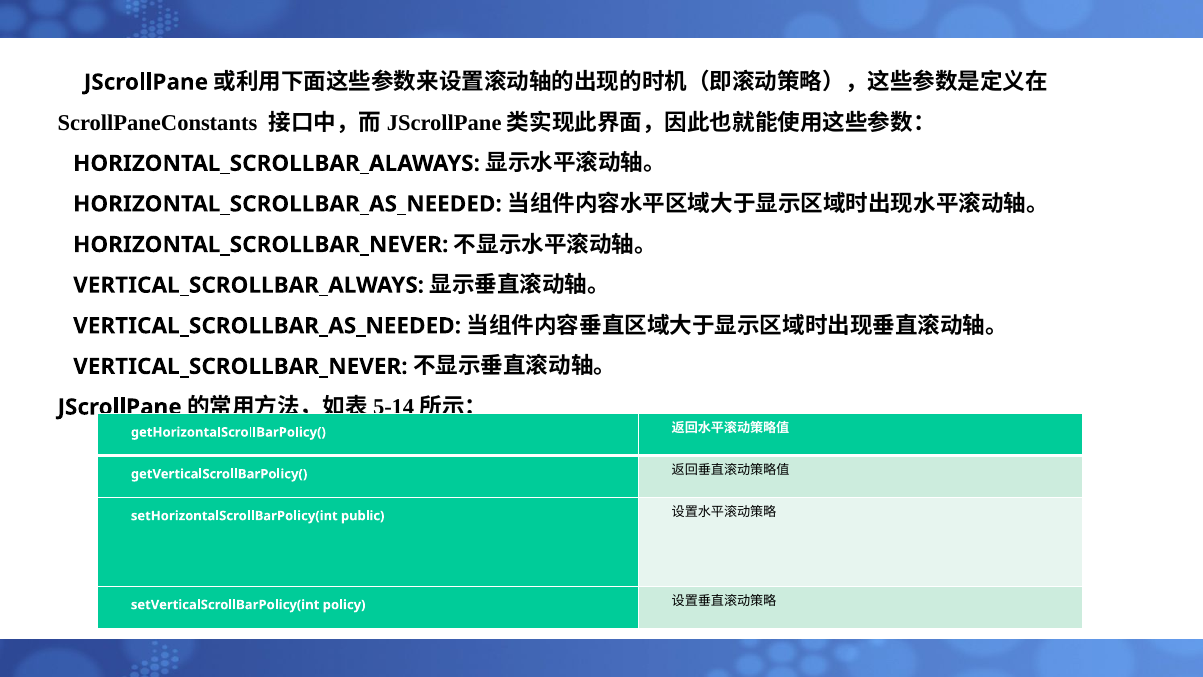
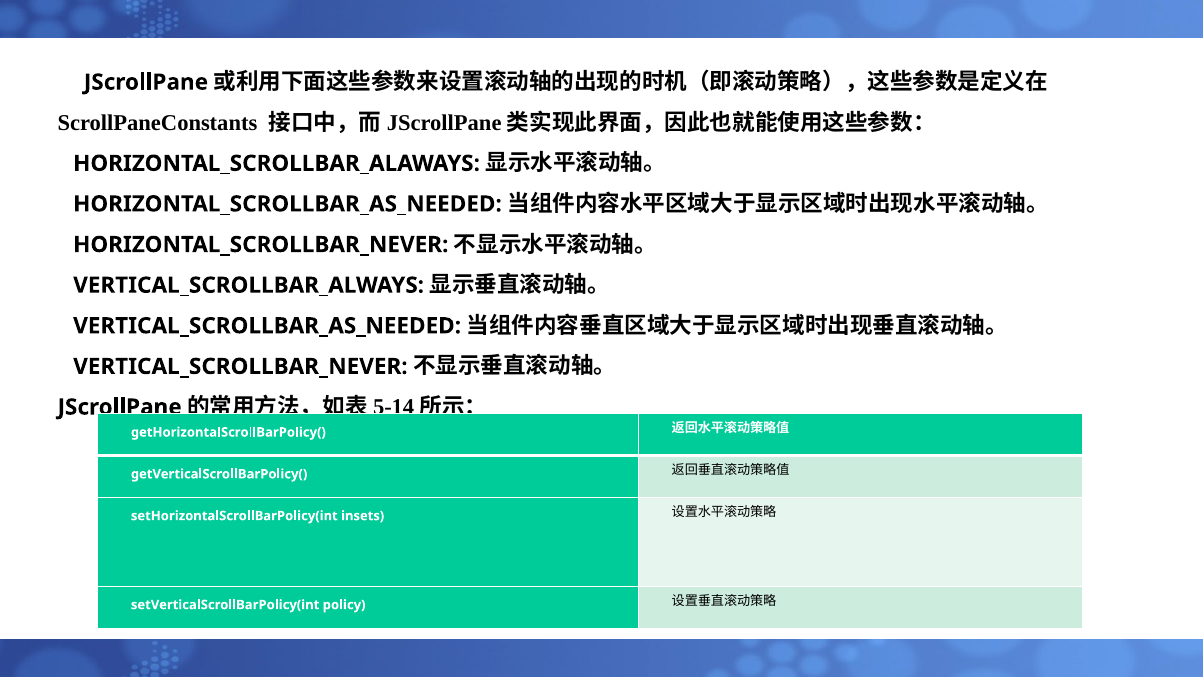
public: public -> insets
